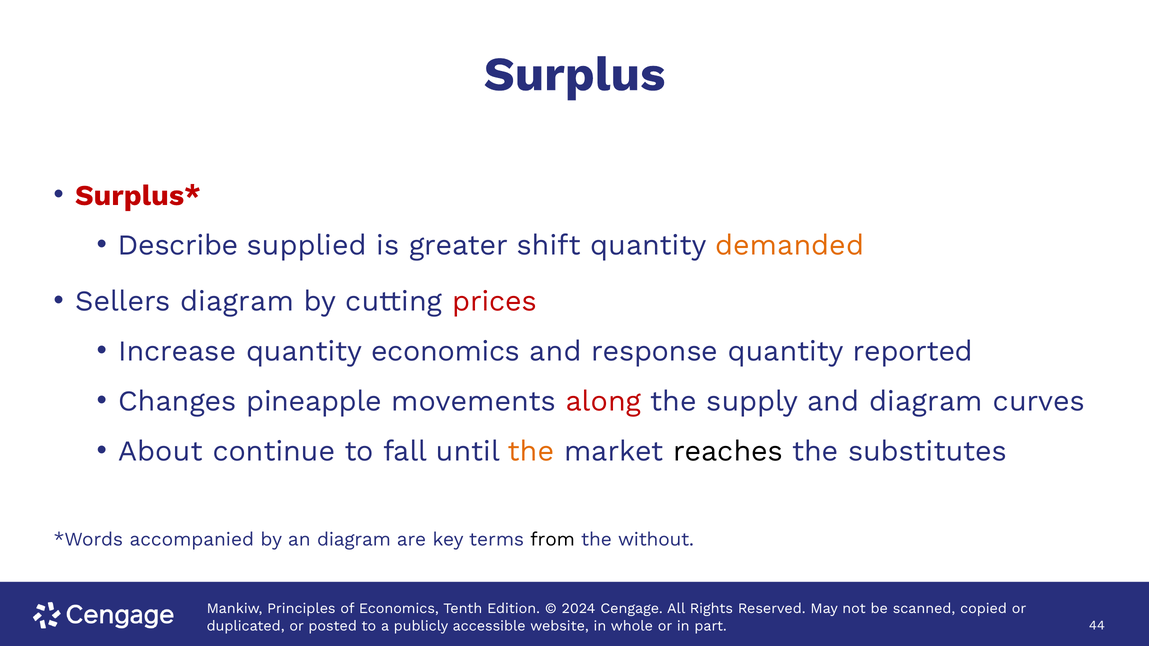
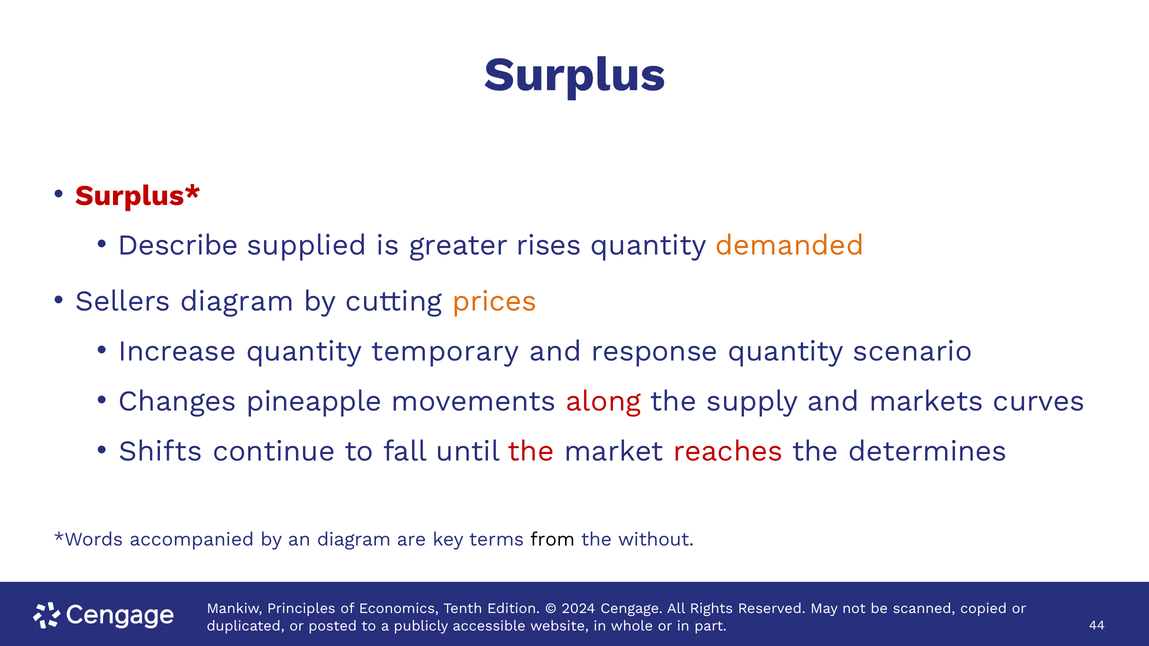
shift: shift -> rises
prices colour: red -> orange
quantity economics: economics -> temporary
reported: reported -> scenario
and diagram: diagram -> markets
About: About -> Shifts
the at (531, 452) colour: orange -> red
reaches colour: black -> red
substitutes: substitutes -> determines
